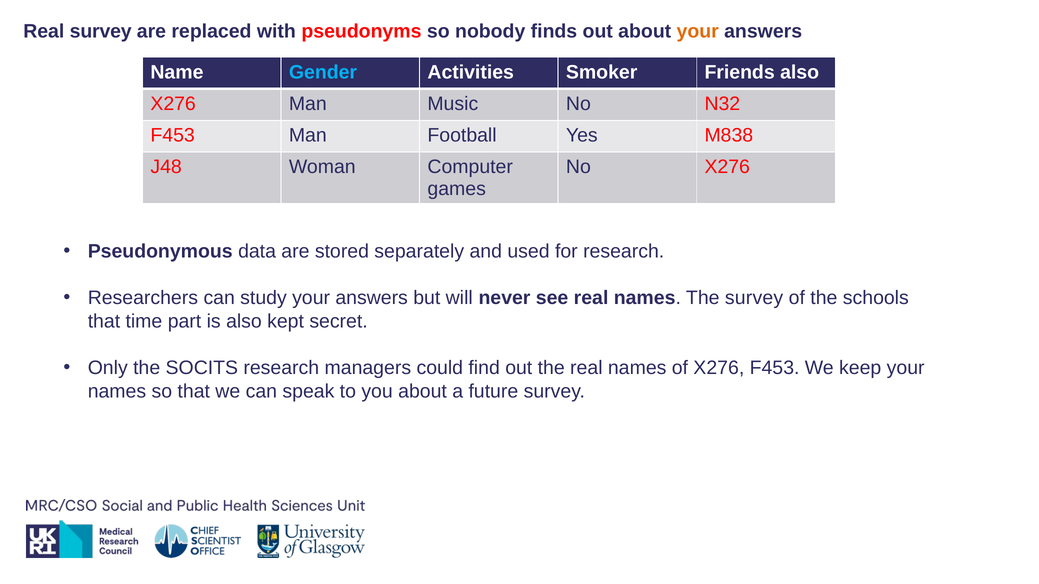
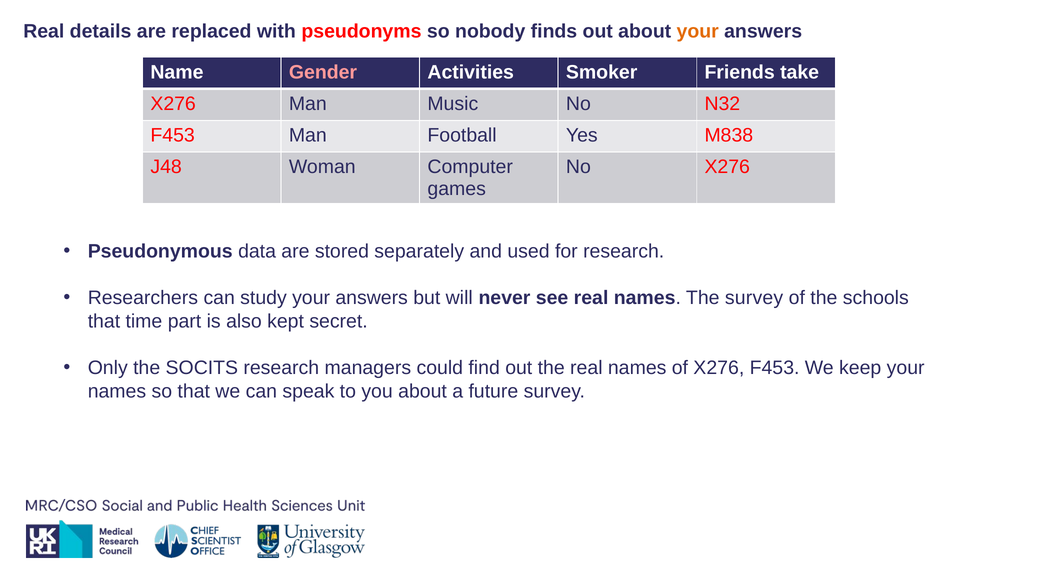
Real survey: survey -> details
Gender colour: light blue -> pink
Friends also: also -> take
